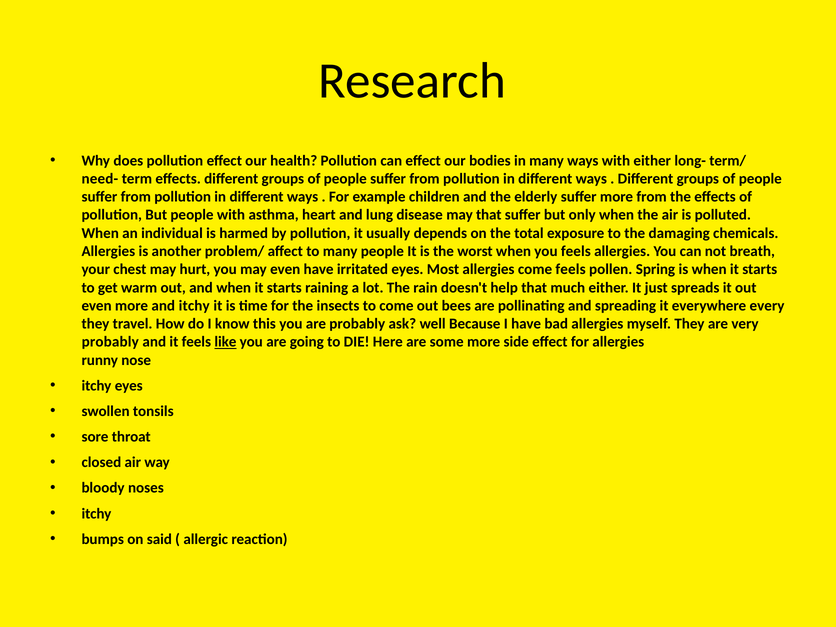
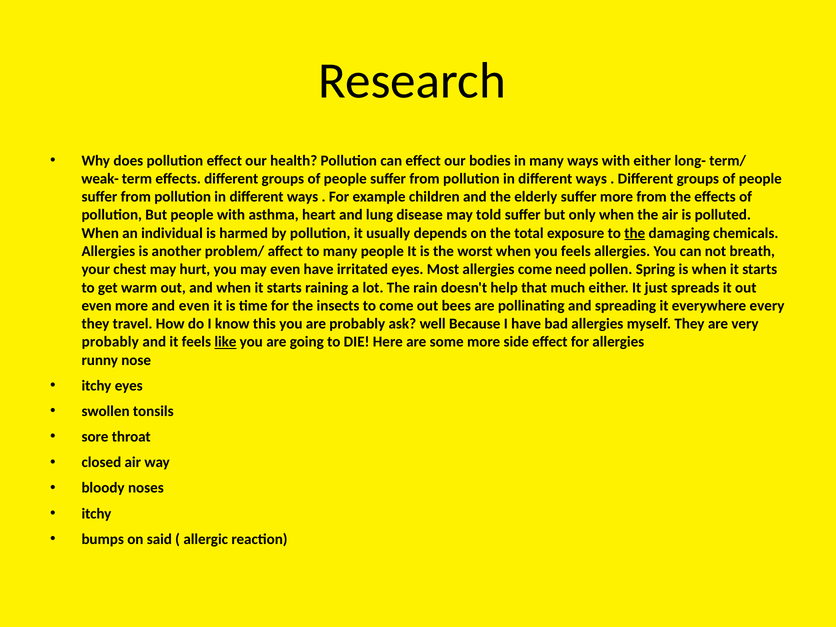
need-: need- -> weak-
may that: that -> told
the at (635, 233) underline: none -> present
come feels: feels -> need
and itchy: itchy -> even
